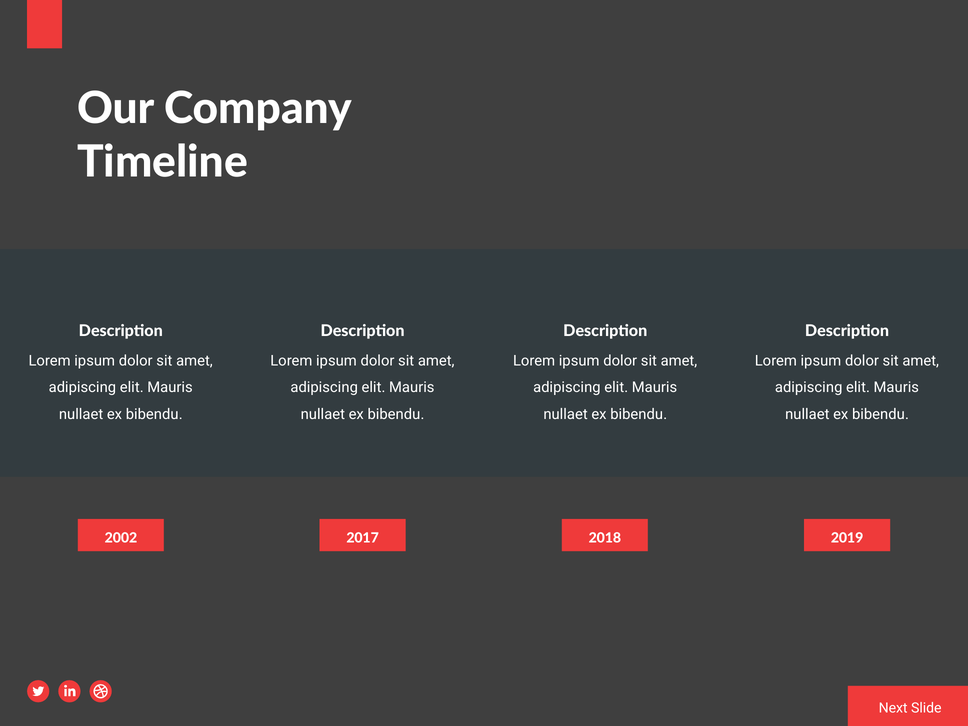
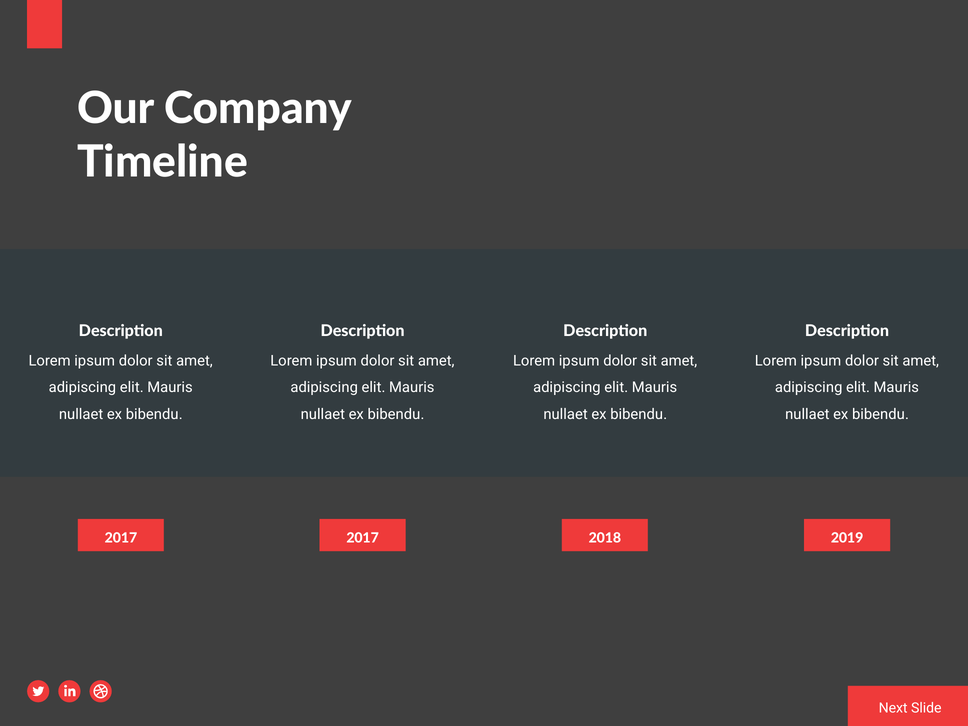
2002 at (121, 538): 2002 -> 2017
